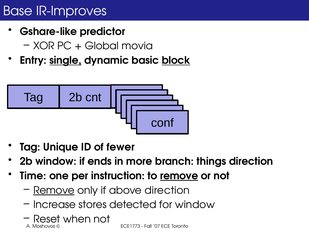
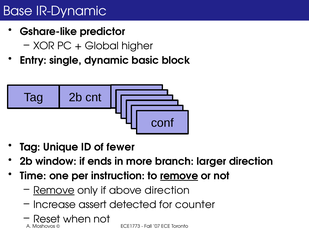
IR-Improves: IR-Improves -> IR-Dynamic
movia: movia -> higher
single underline: present -> none
block underline: present -> none
things: things -> larger
stores: stores -> assert
for window: window -> counter
